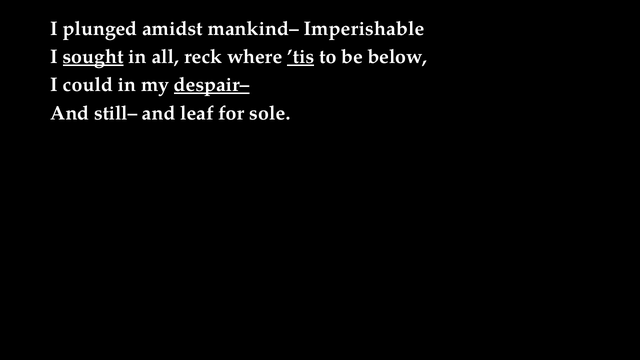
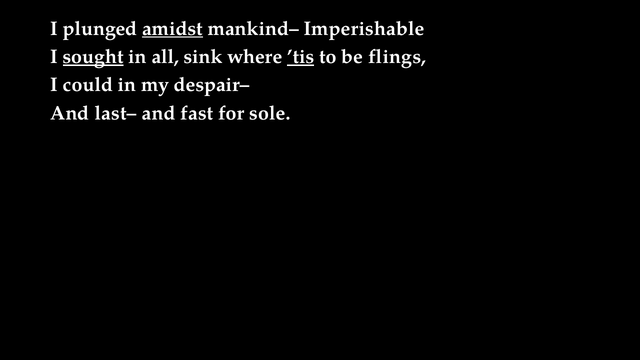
amidst underline: none -> present
reck: reck -> sink
below: below -> flings
despair– underline: present -> none
still–: still– -> last–
leaf: leaf -> fast
